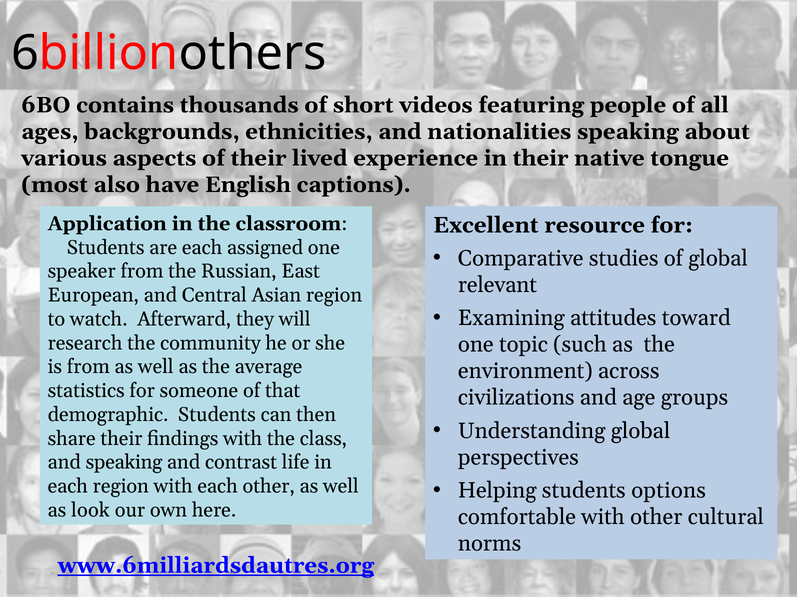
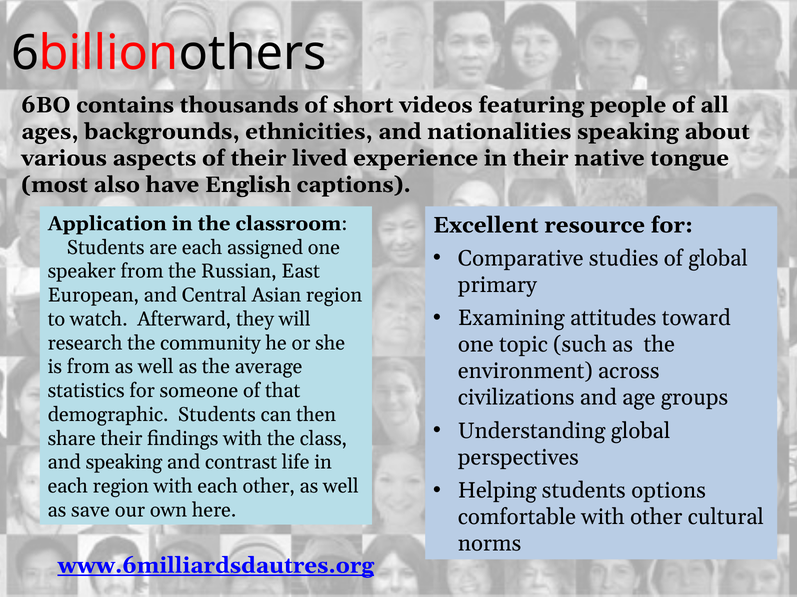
relevant: relevant -> primary
look: look -> save
